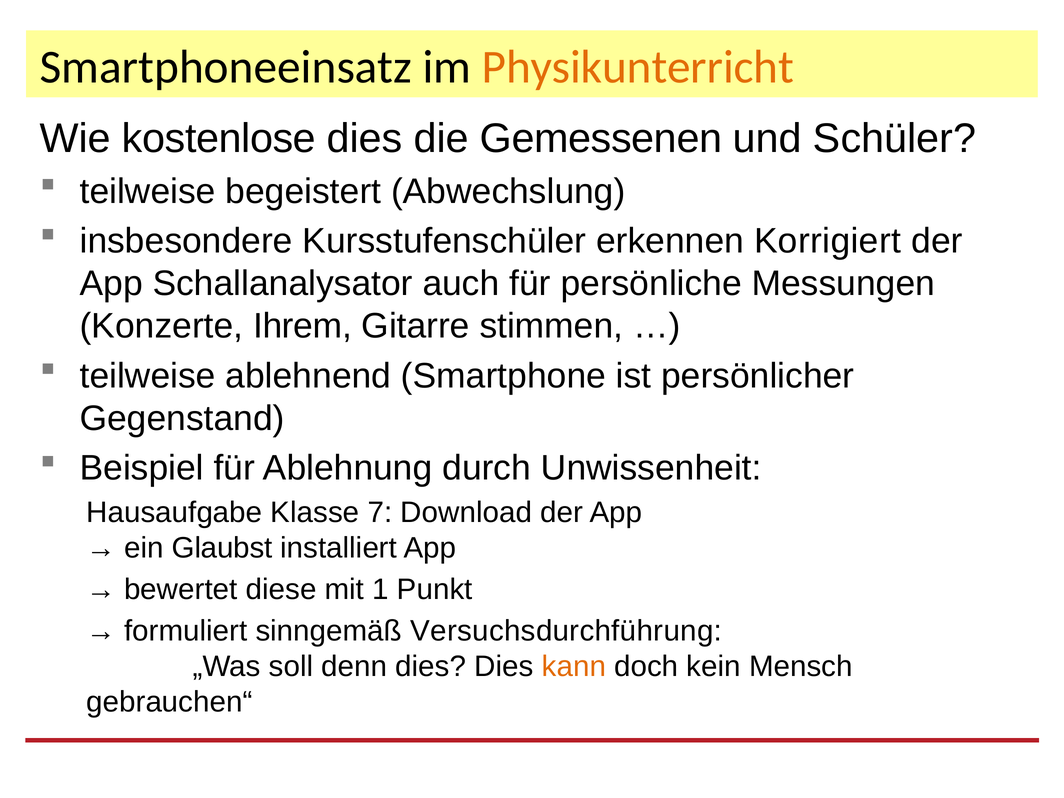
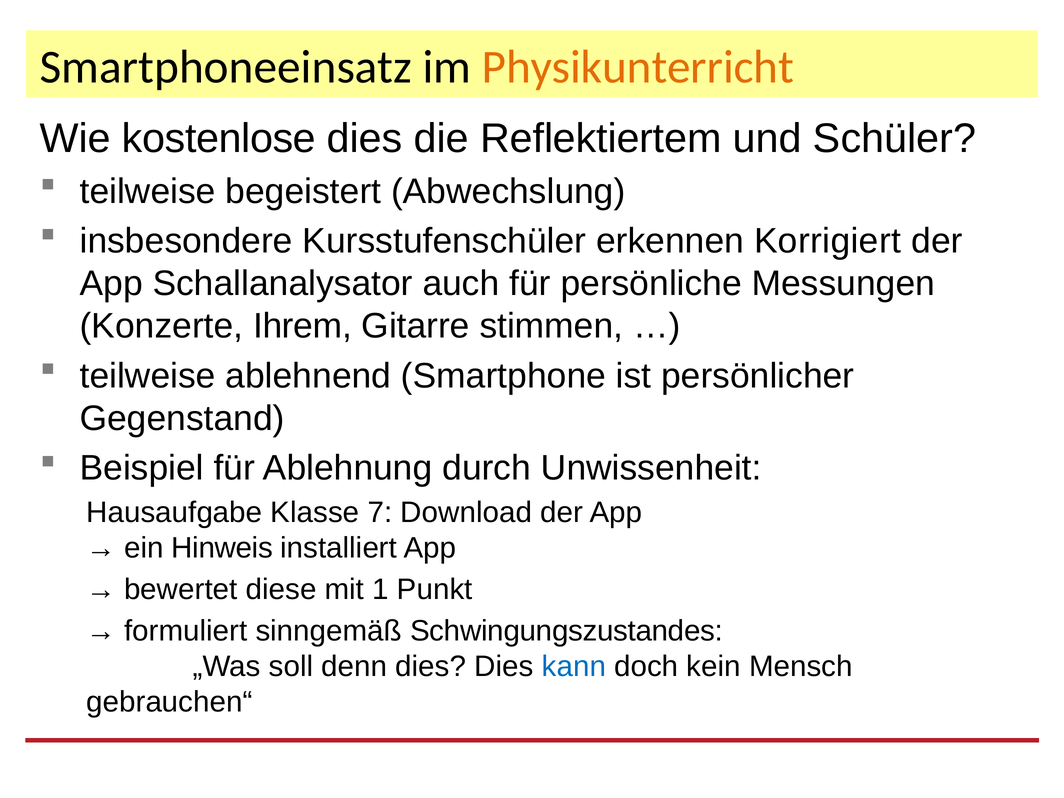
Gemessenen: Gemessenen -> Reflektiertem
Glaubst: Glaubst -> Hinweis
Versuchsdurchführung: Versuchsdurchführung -> Schwingungszustandes
kann colour: orange -> blue
